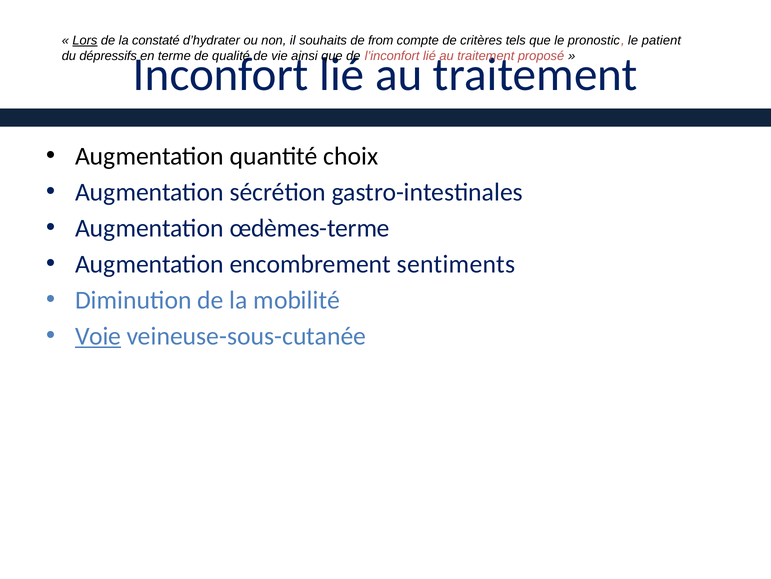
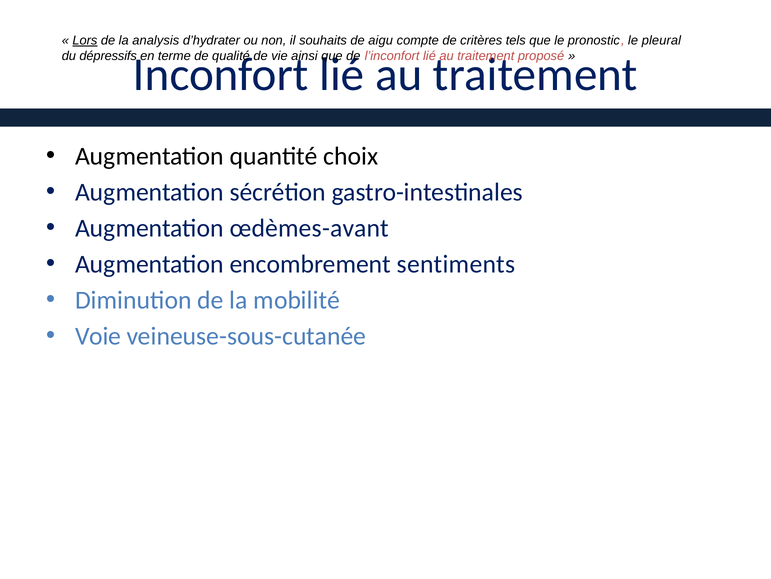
constaté: constaté -> analysis
from: from -> aigu
patient: patient -> pleural
œdèmes-terme: œdèmes-terme -> œdèmes-avant
Voie underline: present -> none
